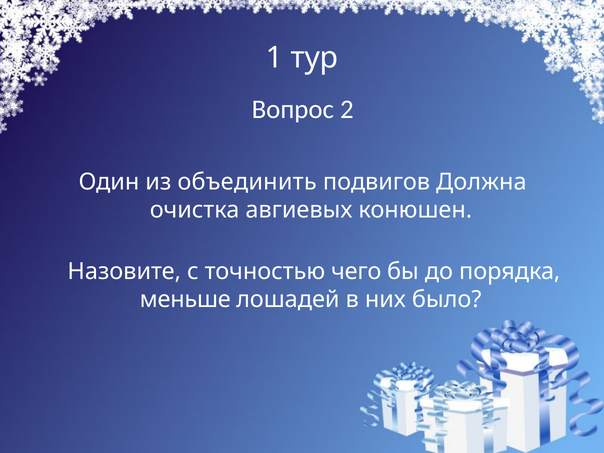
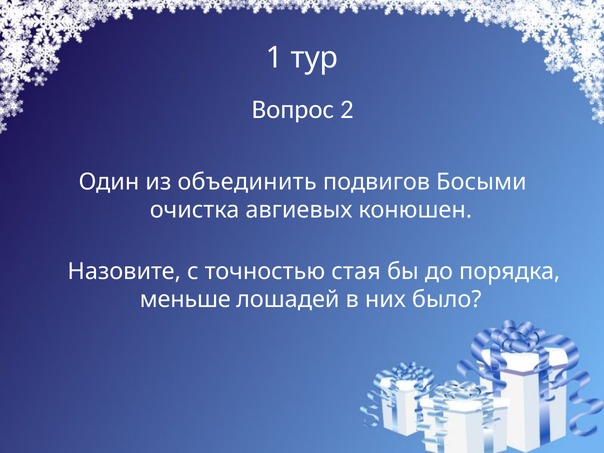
Должна: Должна -> Босыми
чего: чего -> стая
